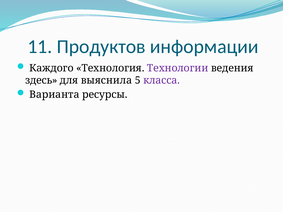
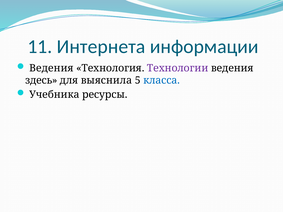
Продуктов: Продуктов -> Интернета
Каждого at (51, 68): Каждого -> Ведения
класса colour: purple -> blue
Варианта: Варианта -> Учебника
